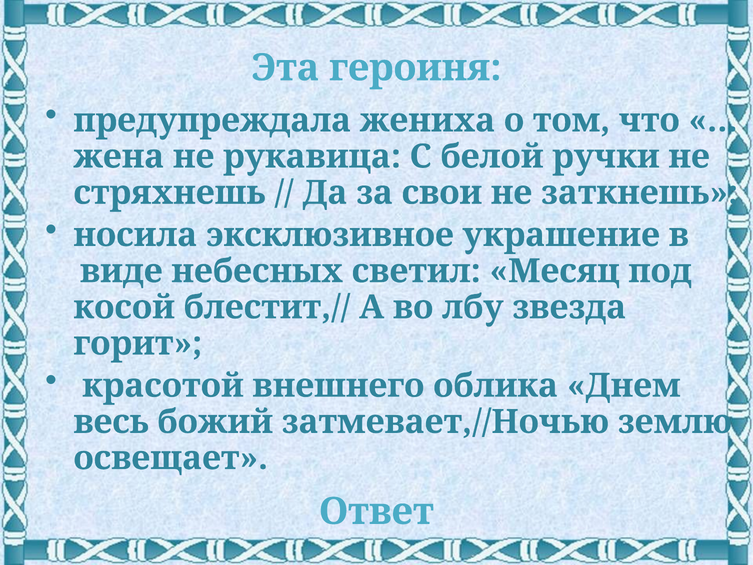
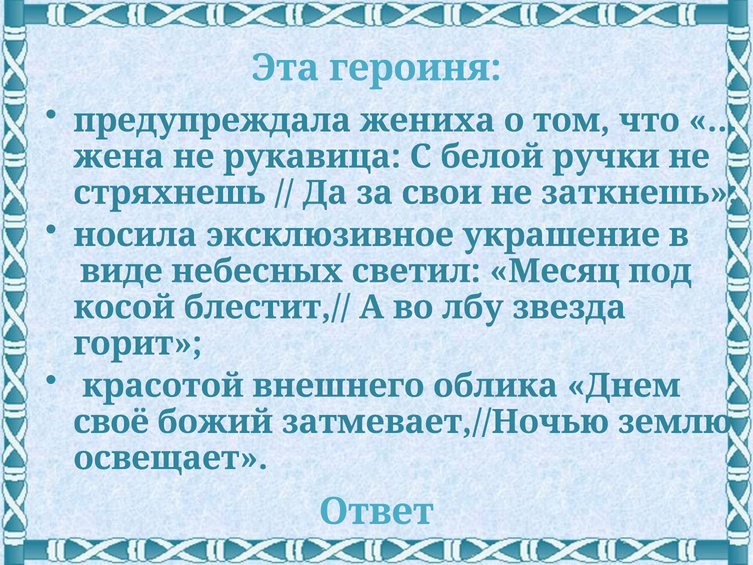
весь: весь -> своё
